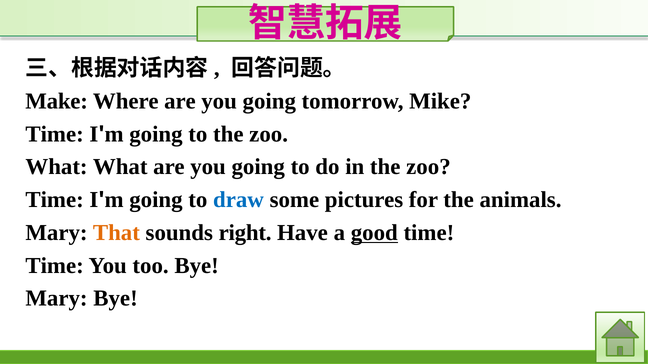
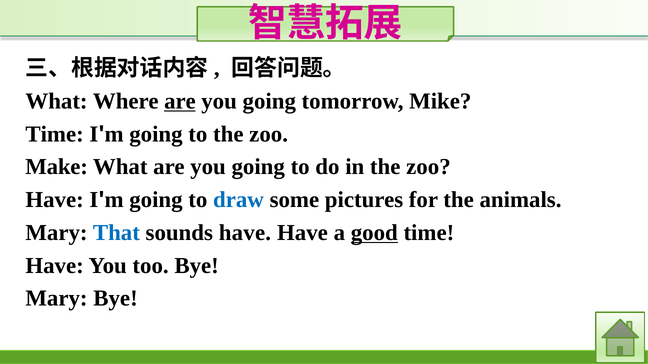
Make at (57, 101): Make -> What
are at (180, 101) underline: none -> present
What at (57, 167): What -> Make
Time at (55, 200): Time -> Have
That colour: orange -> blue
sounds right: right -> have
Time at (55, 266): Time -> Have
